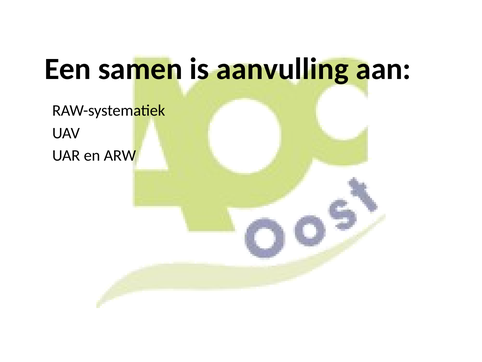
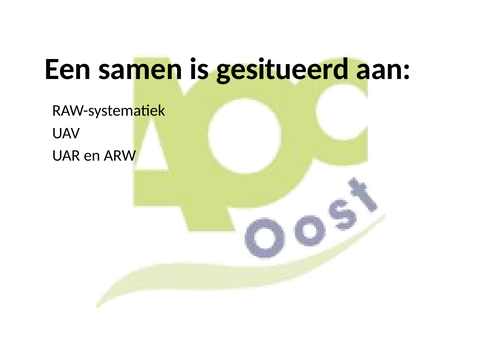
aanvulling: aanvulling -> gesitueerd
